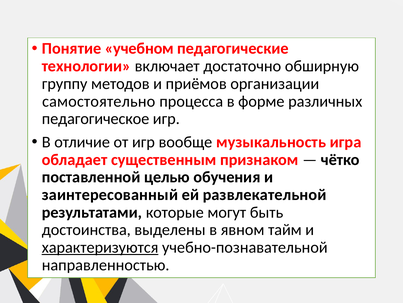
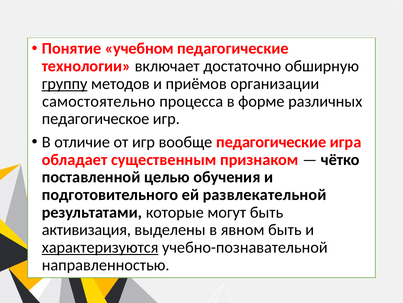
группу underline: none -> present
вообще музыкальность: музыкальность -> педагогические
заинтересованный: заинтересованный -> подготовительного
достоинства: достоинства -> активизация
явном тайм: тайм -> быть
